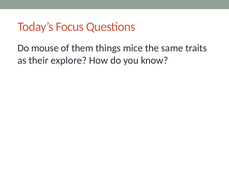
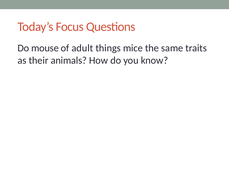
them: them -> adult
explore: explore -> animals
